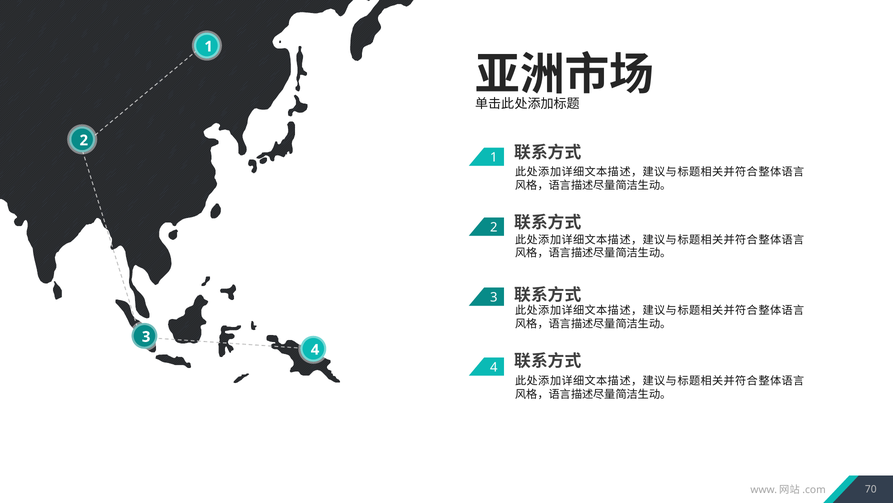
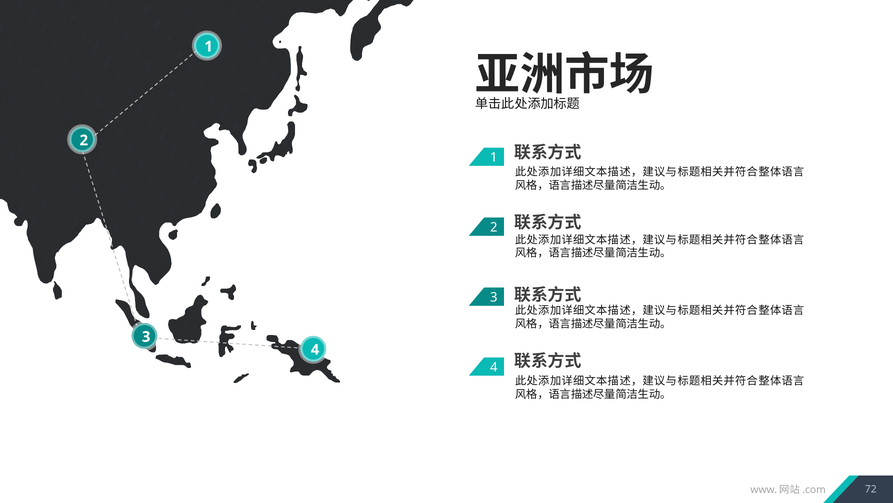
70: 70 -> 72
